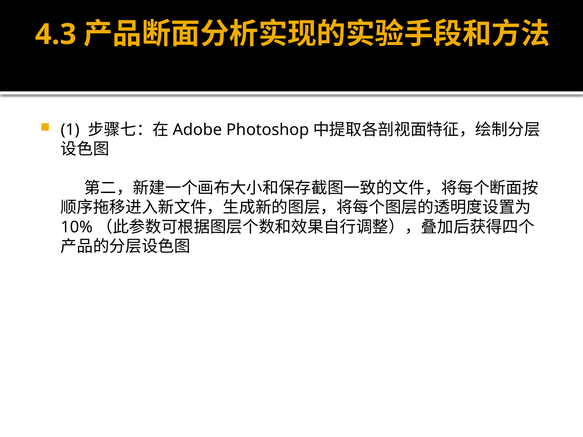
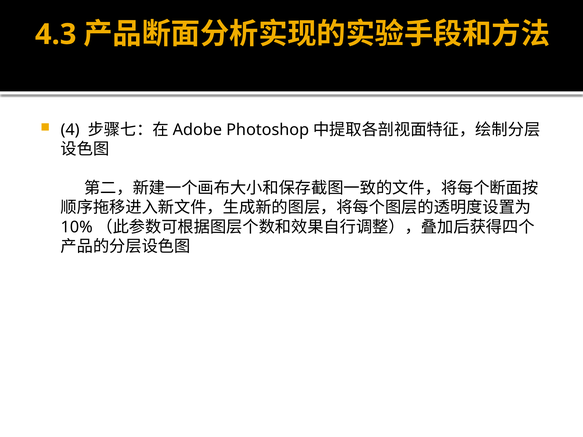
1: 1 -> 4
